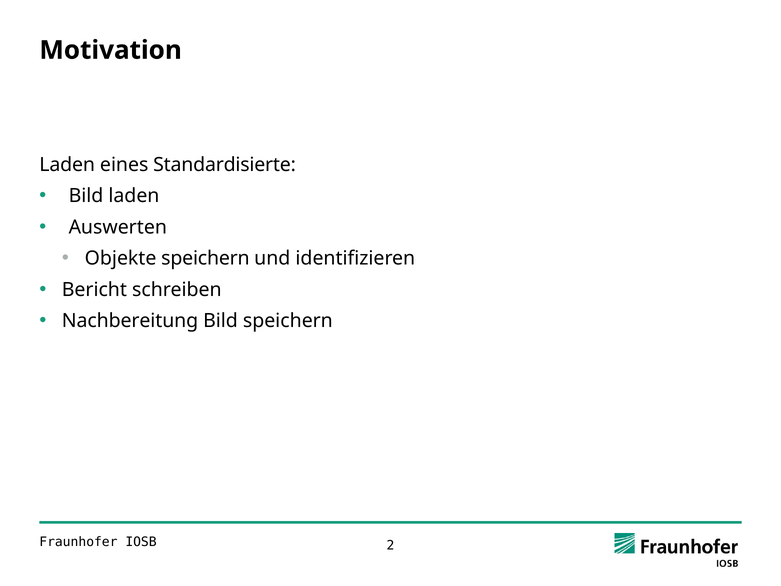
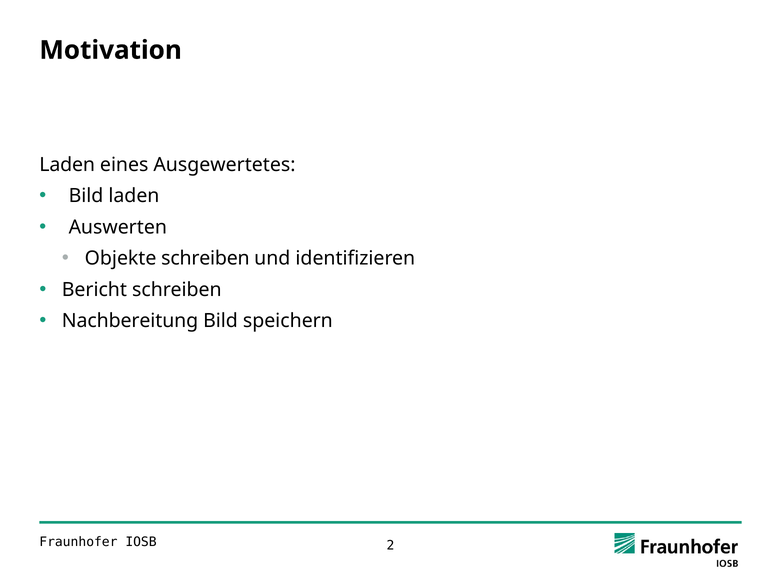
Standardisierte: Standardisierte -> Ausgewertetes
Objekte speichern: speichern -> schreiben
